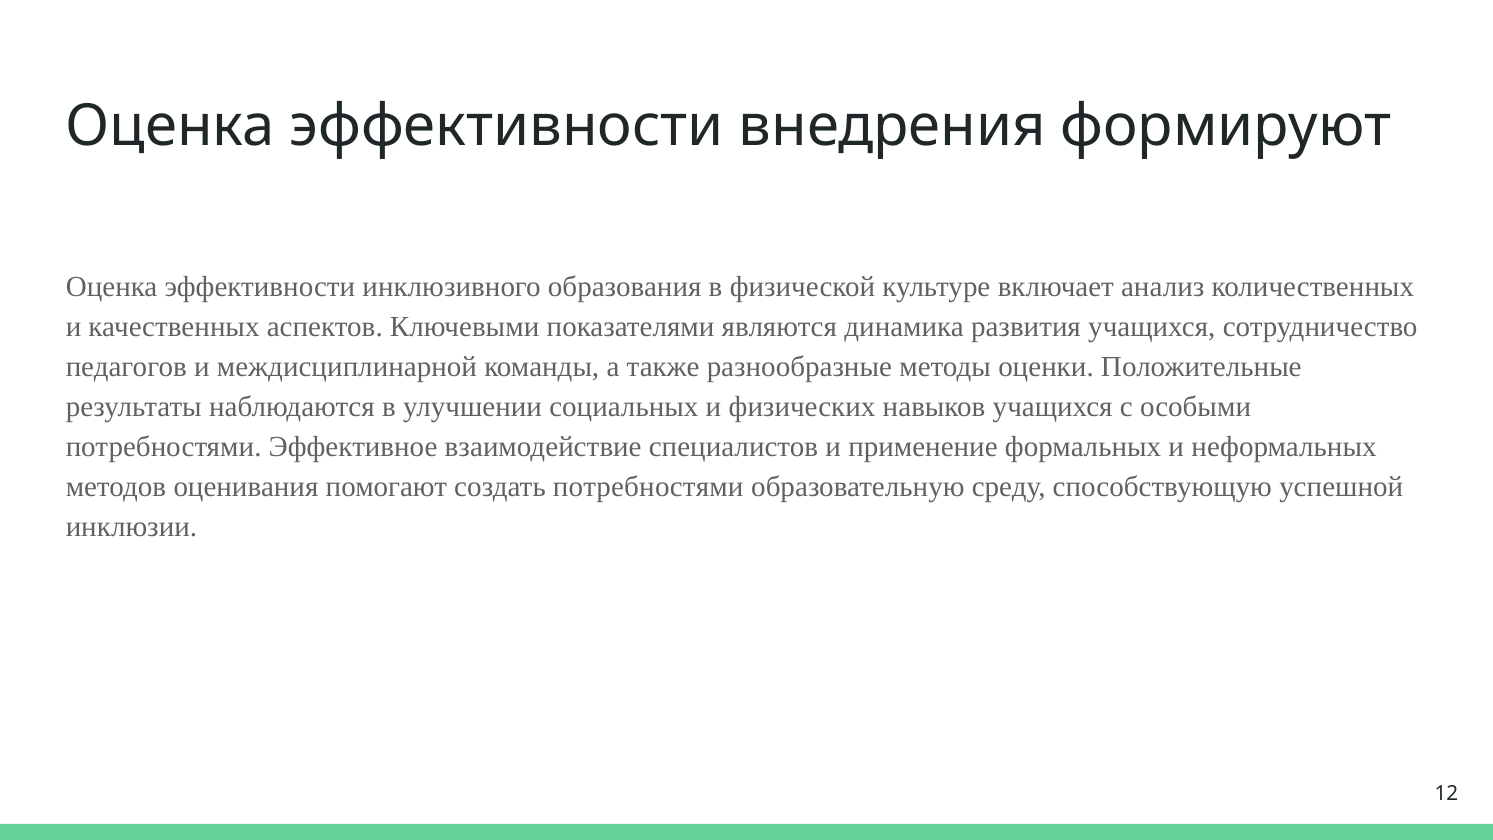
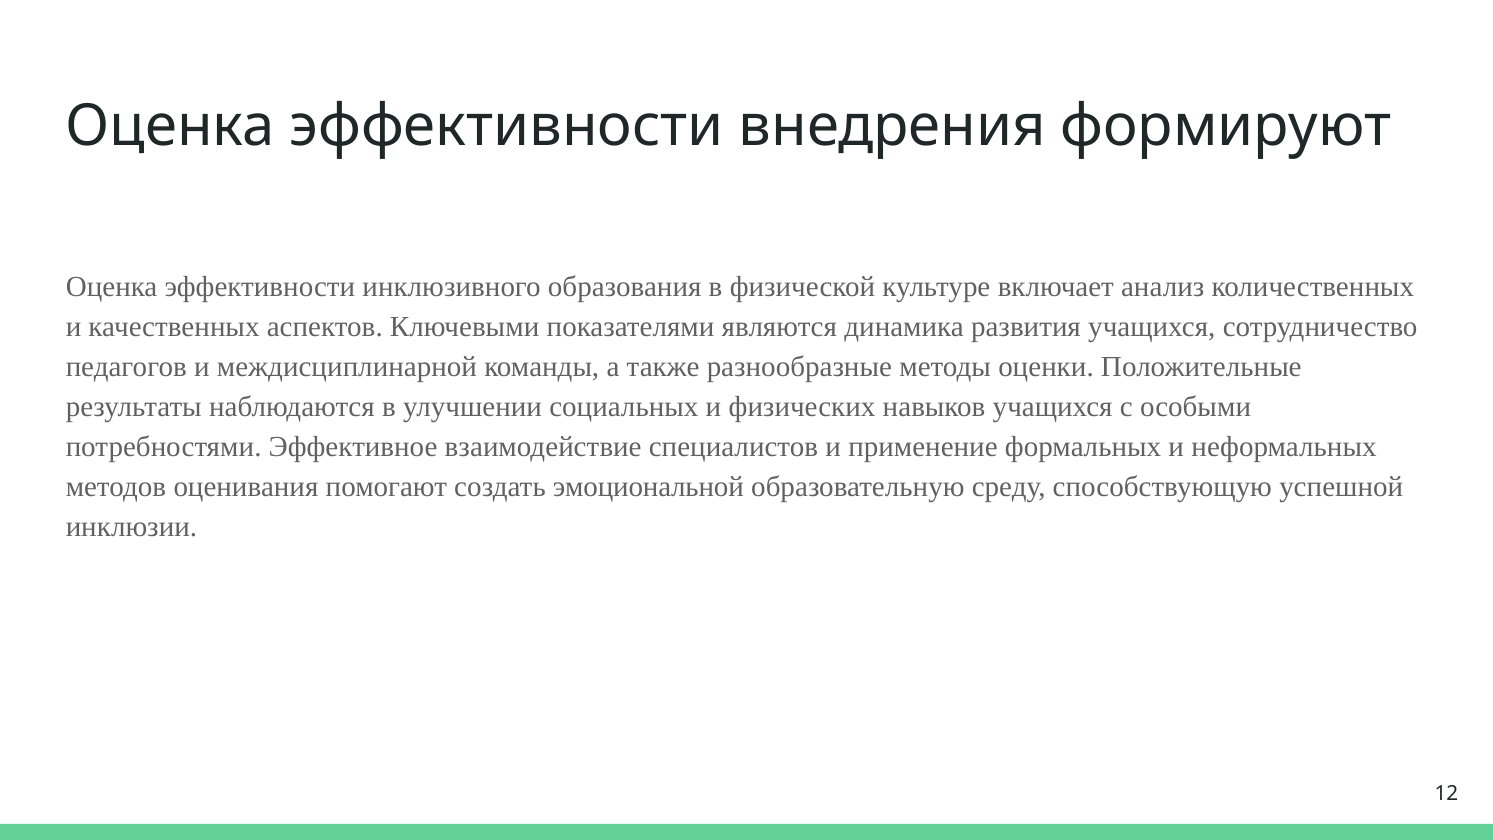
создать потребностями: потребностями -> эмоциональной
